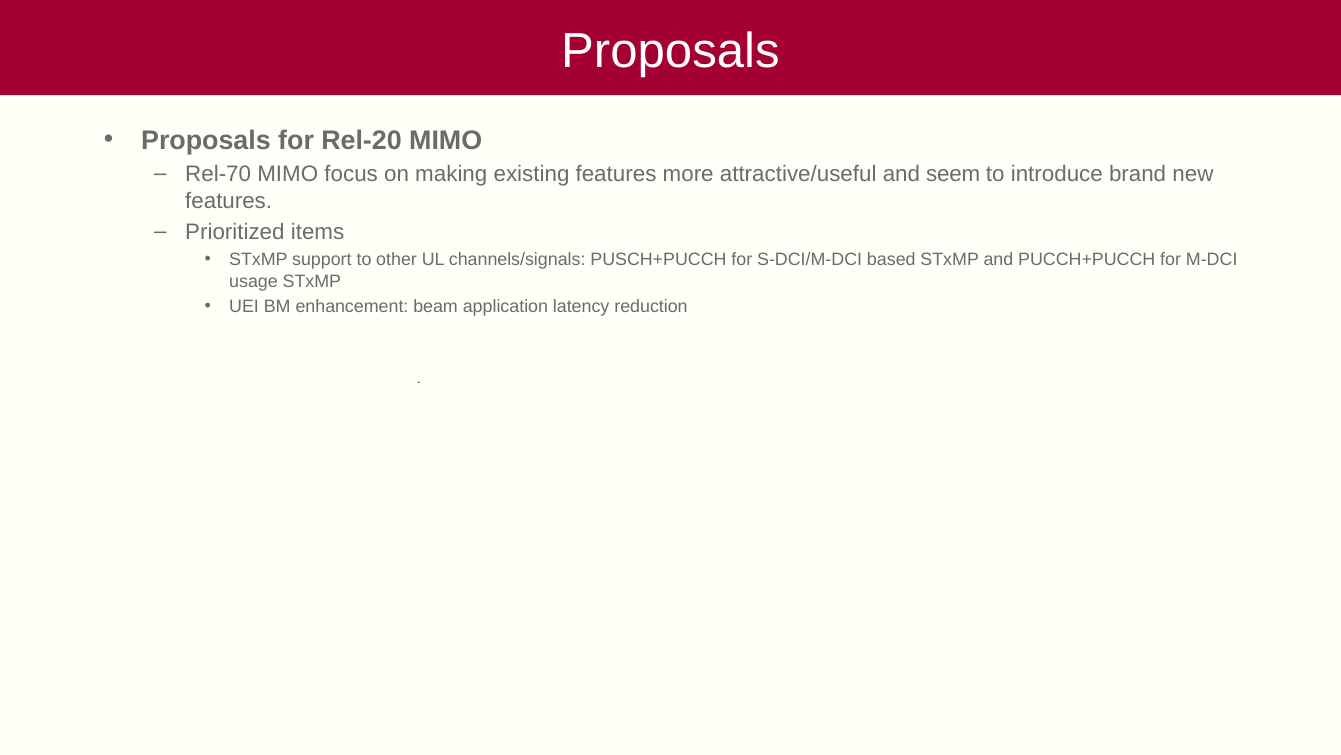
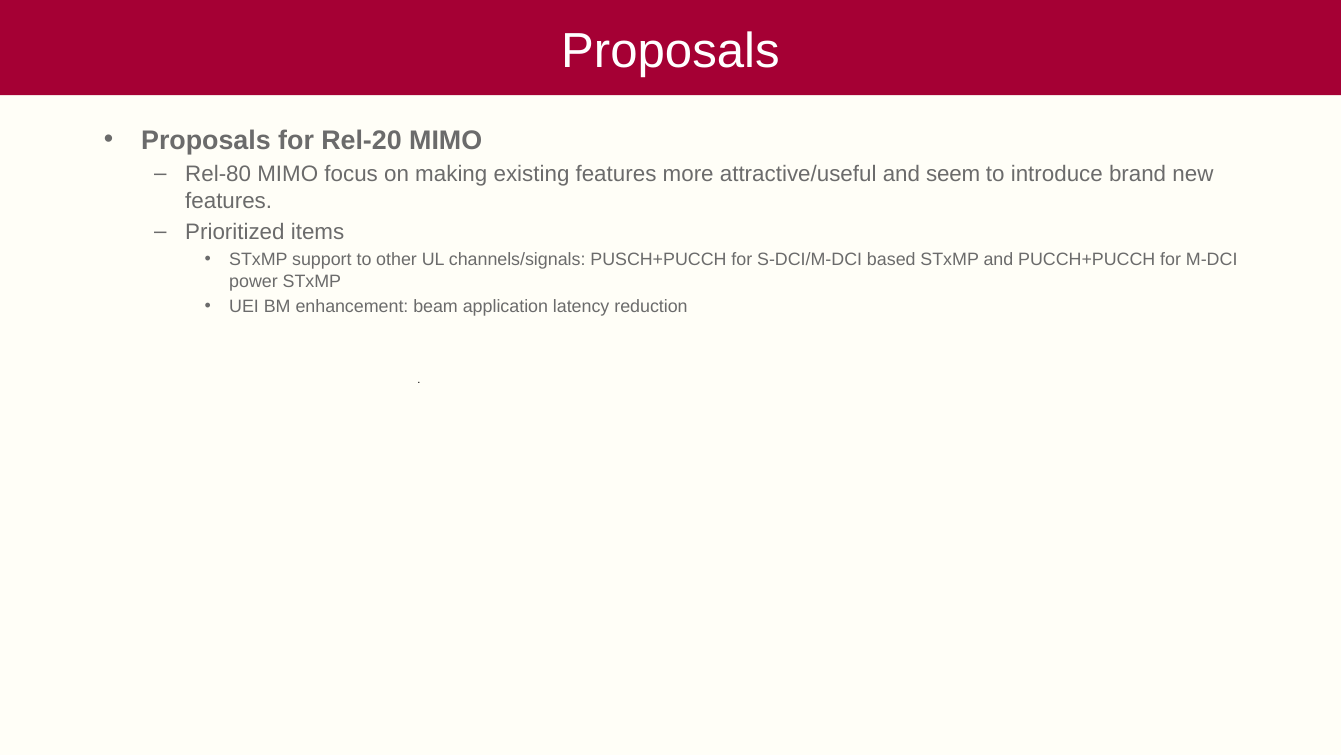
Rel-70: Rel-70 -> Rel-80
usage: usage -> power
